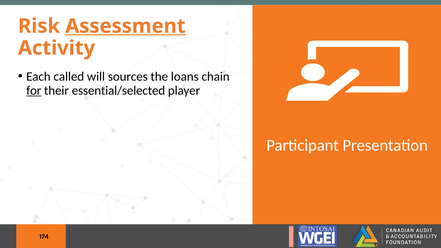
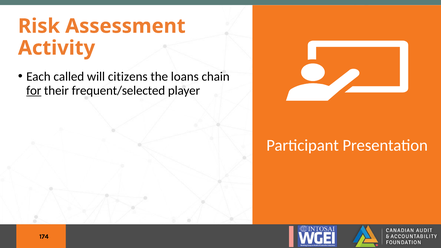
Assessment underline: present -> none
sources: sources -> citizens
essential/selected: essential/selected -> frequent/selected
